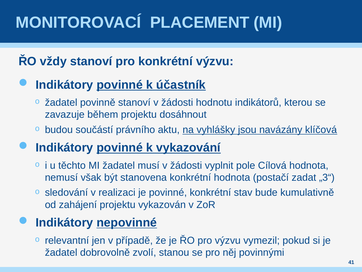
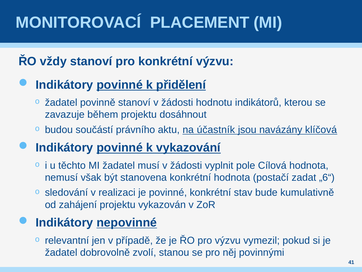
účastník: účastník -> přidělení
vyhlášky: vyhlášky -> účastník
„3“: „3“ -> „6“
